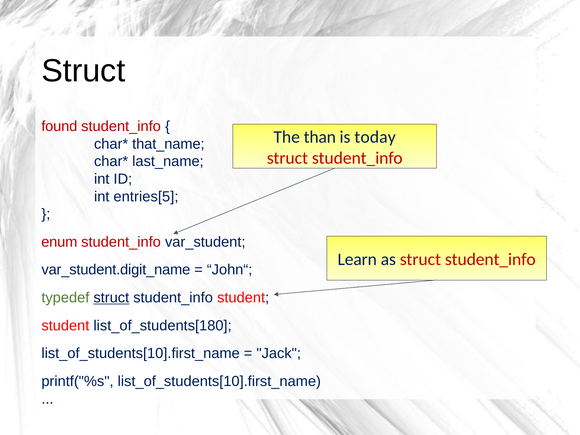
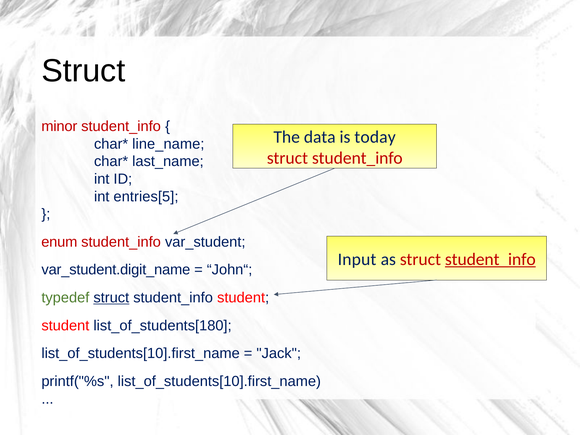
found: found -> minor
than: than -> data
that_name: that_name -> line_name
Learn: Learn -> Input
student_info at (490, 259) underline: none -> present
